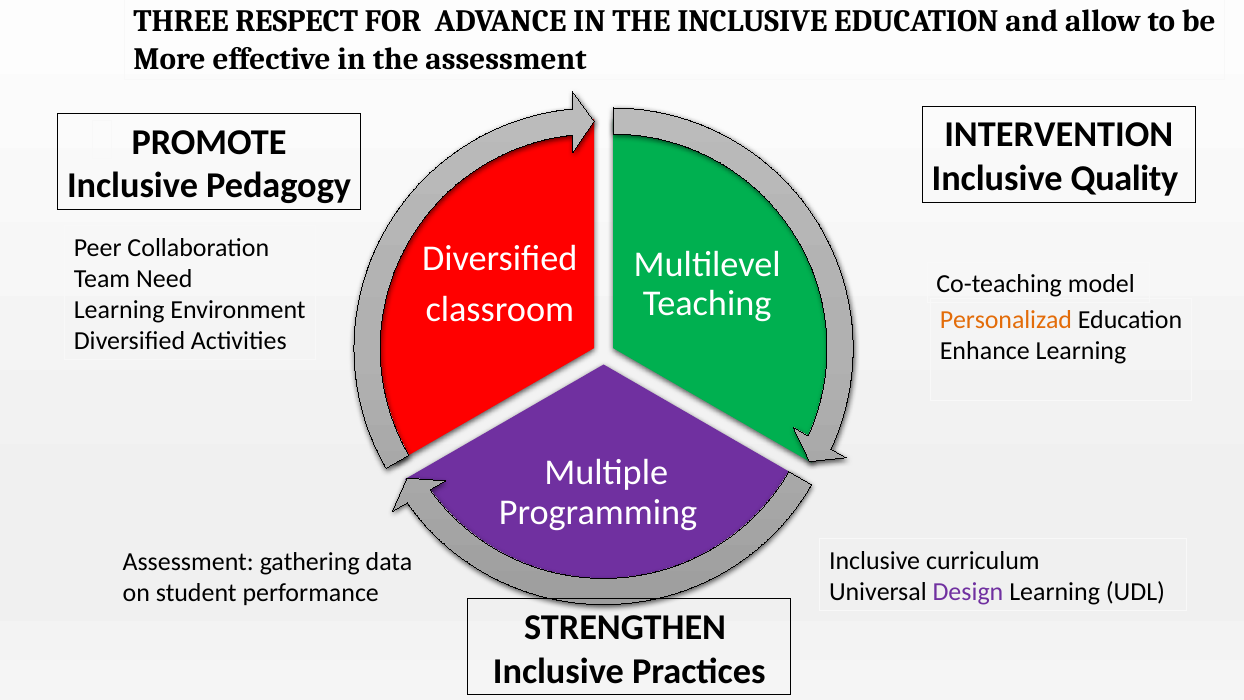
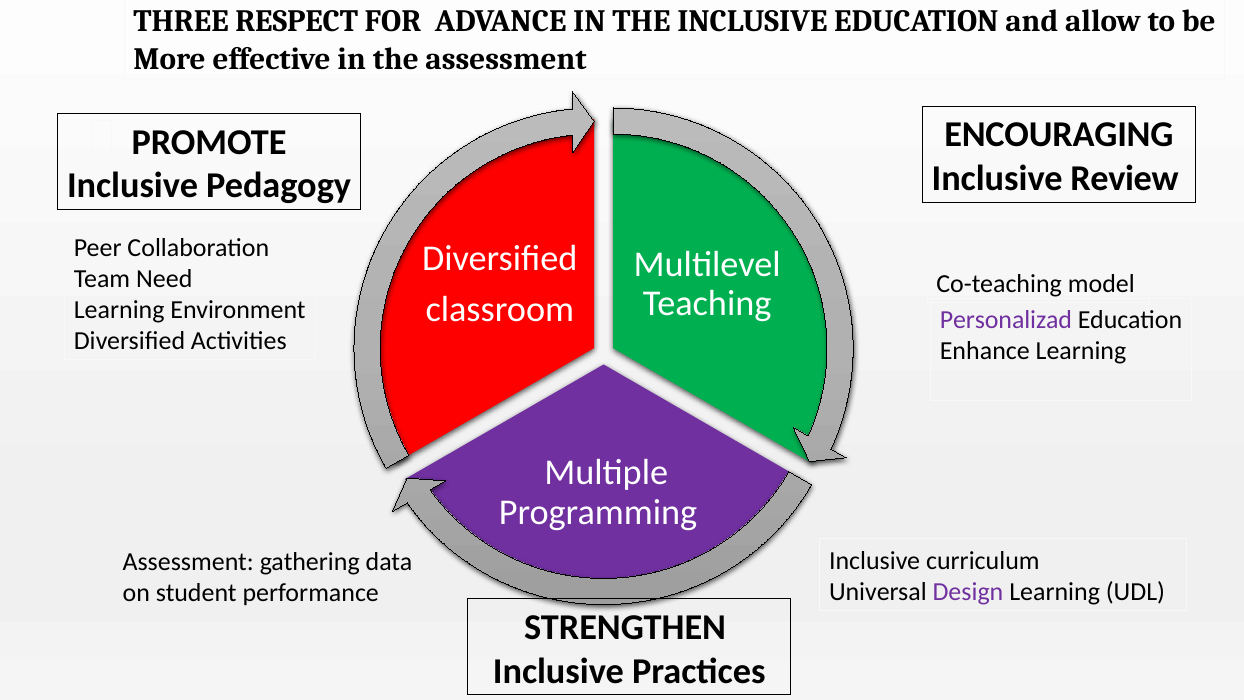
INTERVENTION: INTERVENTION -> ENCOURAGING
Quality: Quality -> Review
Personalizad colour: orange -> purple
